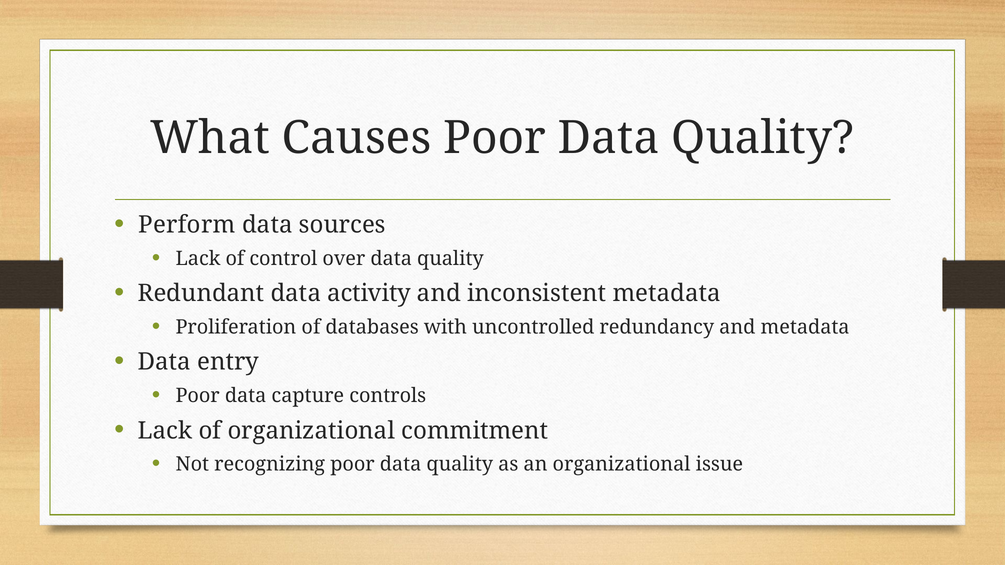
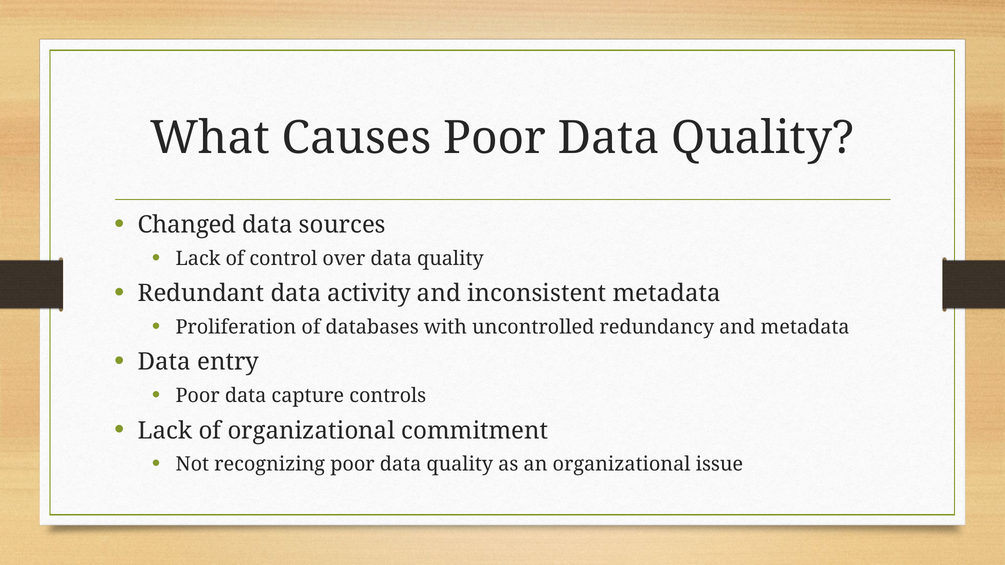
Perform: Perform -> Changed
